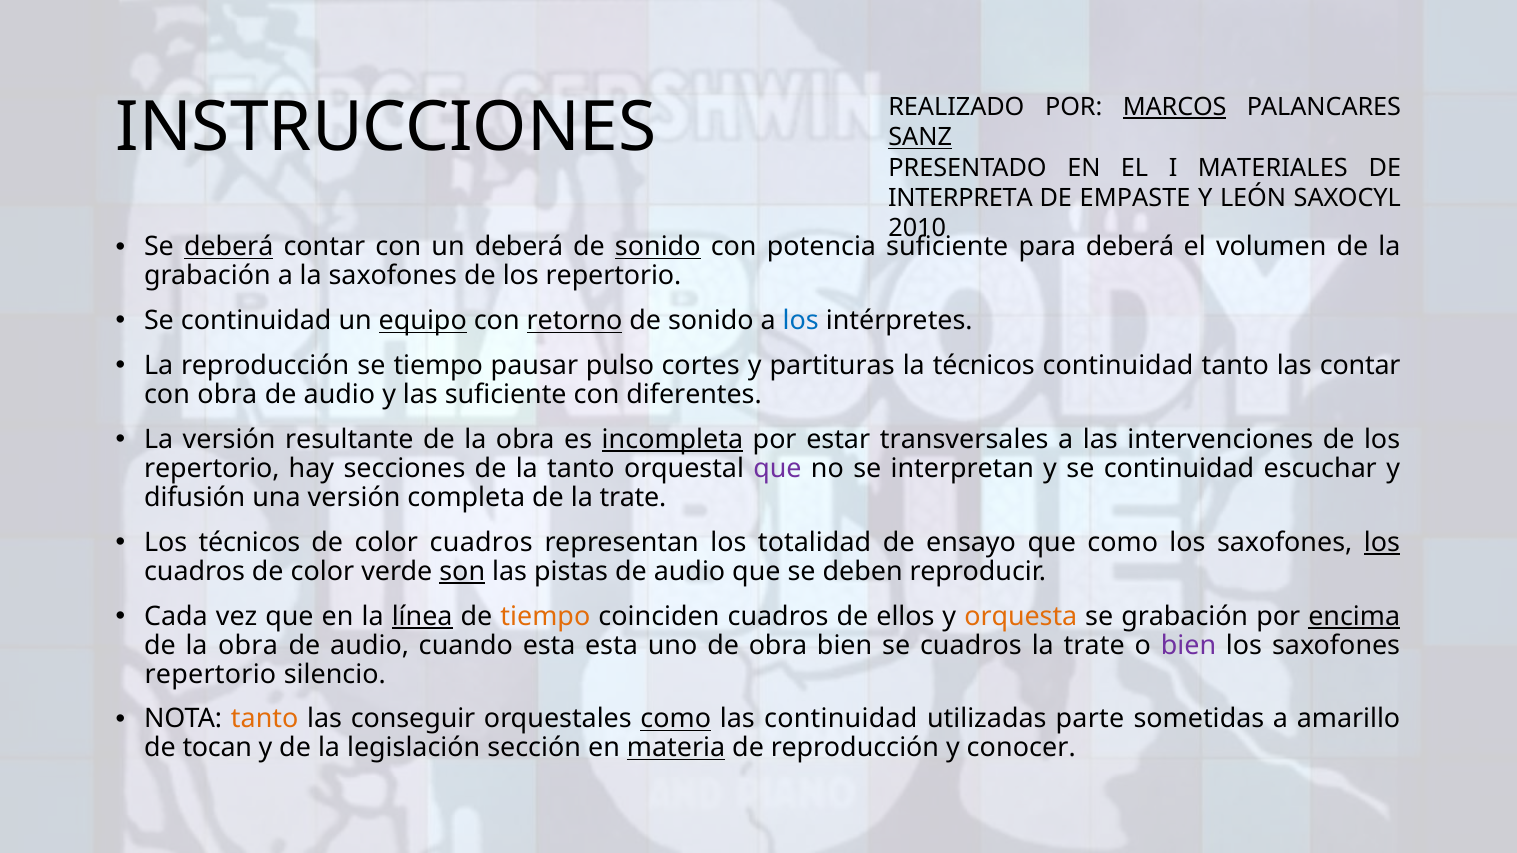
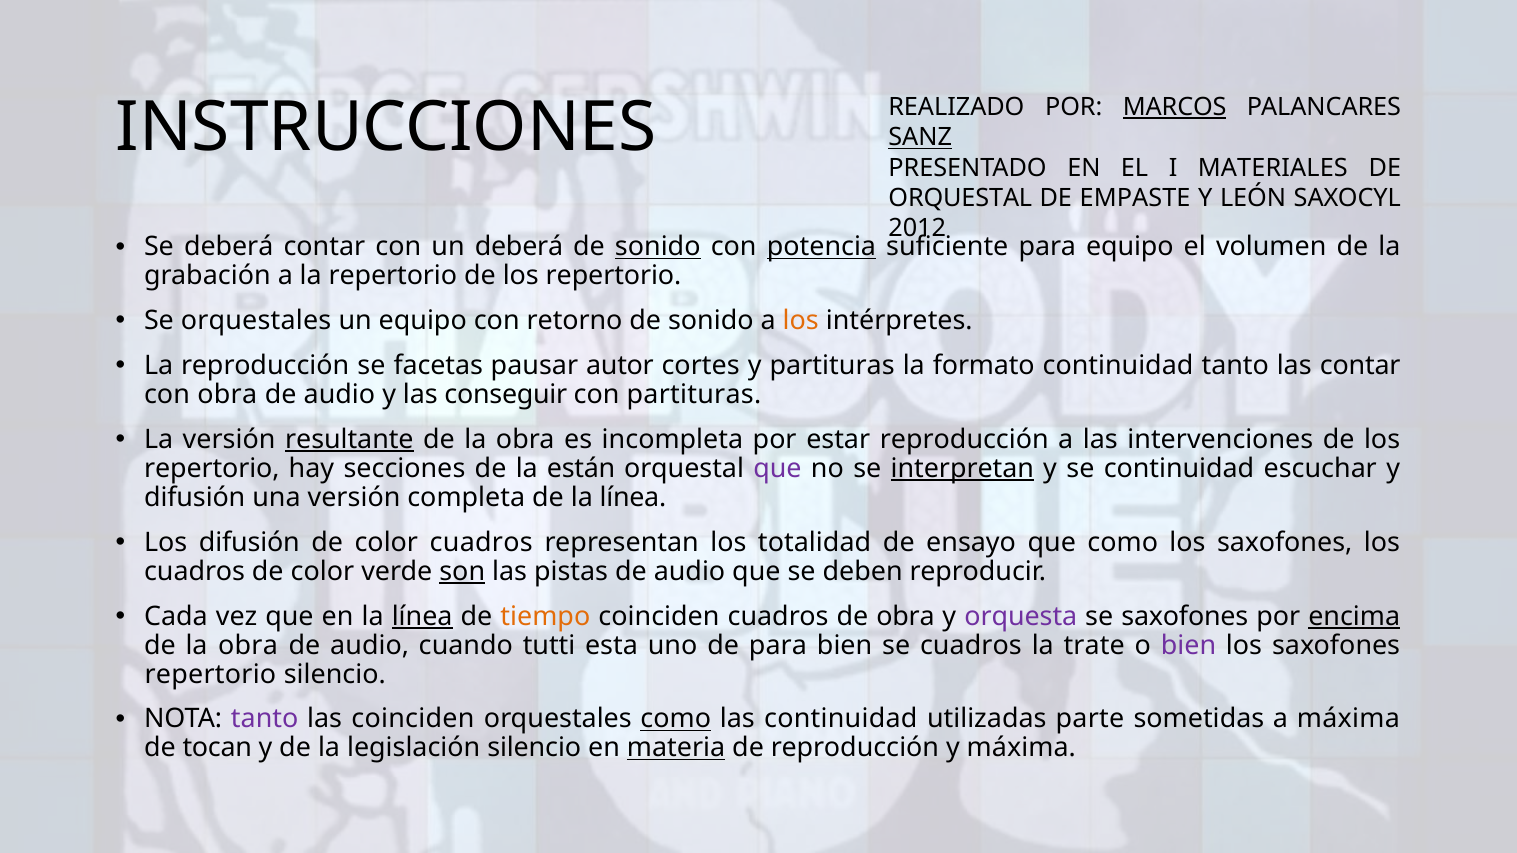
INTERPRETA at (960, 198): INTERPRETA -> ORQUESTAL
2010: 2010 -> 2012
deberá at (229, 247) underline: present -> none
potencia underline: none -> present
para deberá: deberá -> equipo
la saxofones: saxofones -> repertorio
continuidad at (256, 321): continuidad -> orquestales
equipo at (423, 321) underline: present -> none
retorno underline: present -> none
los at (801, 321) colour: blue -> orange
se tiempo: tiempo -> facetas
pulso: pulso -> autor
la técnicos: técnicos -> formato
las suficiente: suficiente -> conseguir
con diferentes: diferentes -> partituras
resultante underline: none -> present
incompleta underline: present -> none
estar transversales: transversales -> reproducción
la tanto: tanto -> están
interpretan underline: none -> present
de la trate: trate -> línea
Los técnicos: técnicos -> difusión
los at (1382, 543) underline: present -> none
de ellos: ellos -> obra
orquesta colour: orange -> purple
se grabación: grabación -> saxofones
cuando esta: esta -> tutti
de obra: obra -> para
tanto at (265, 719) colour: orange -> purple
las conseguir: conseguir -> coinciden
a amarillo: amarillo -> máxima
legislación sección: sección -> silencio
y conocer: conocer -> máxima
